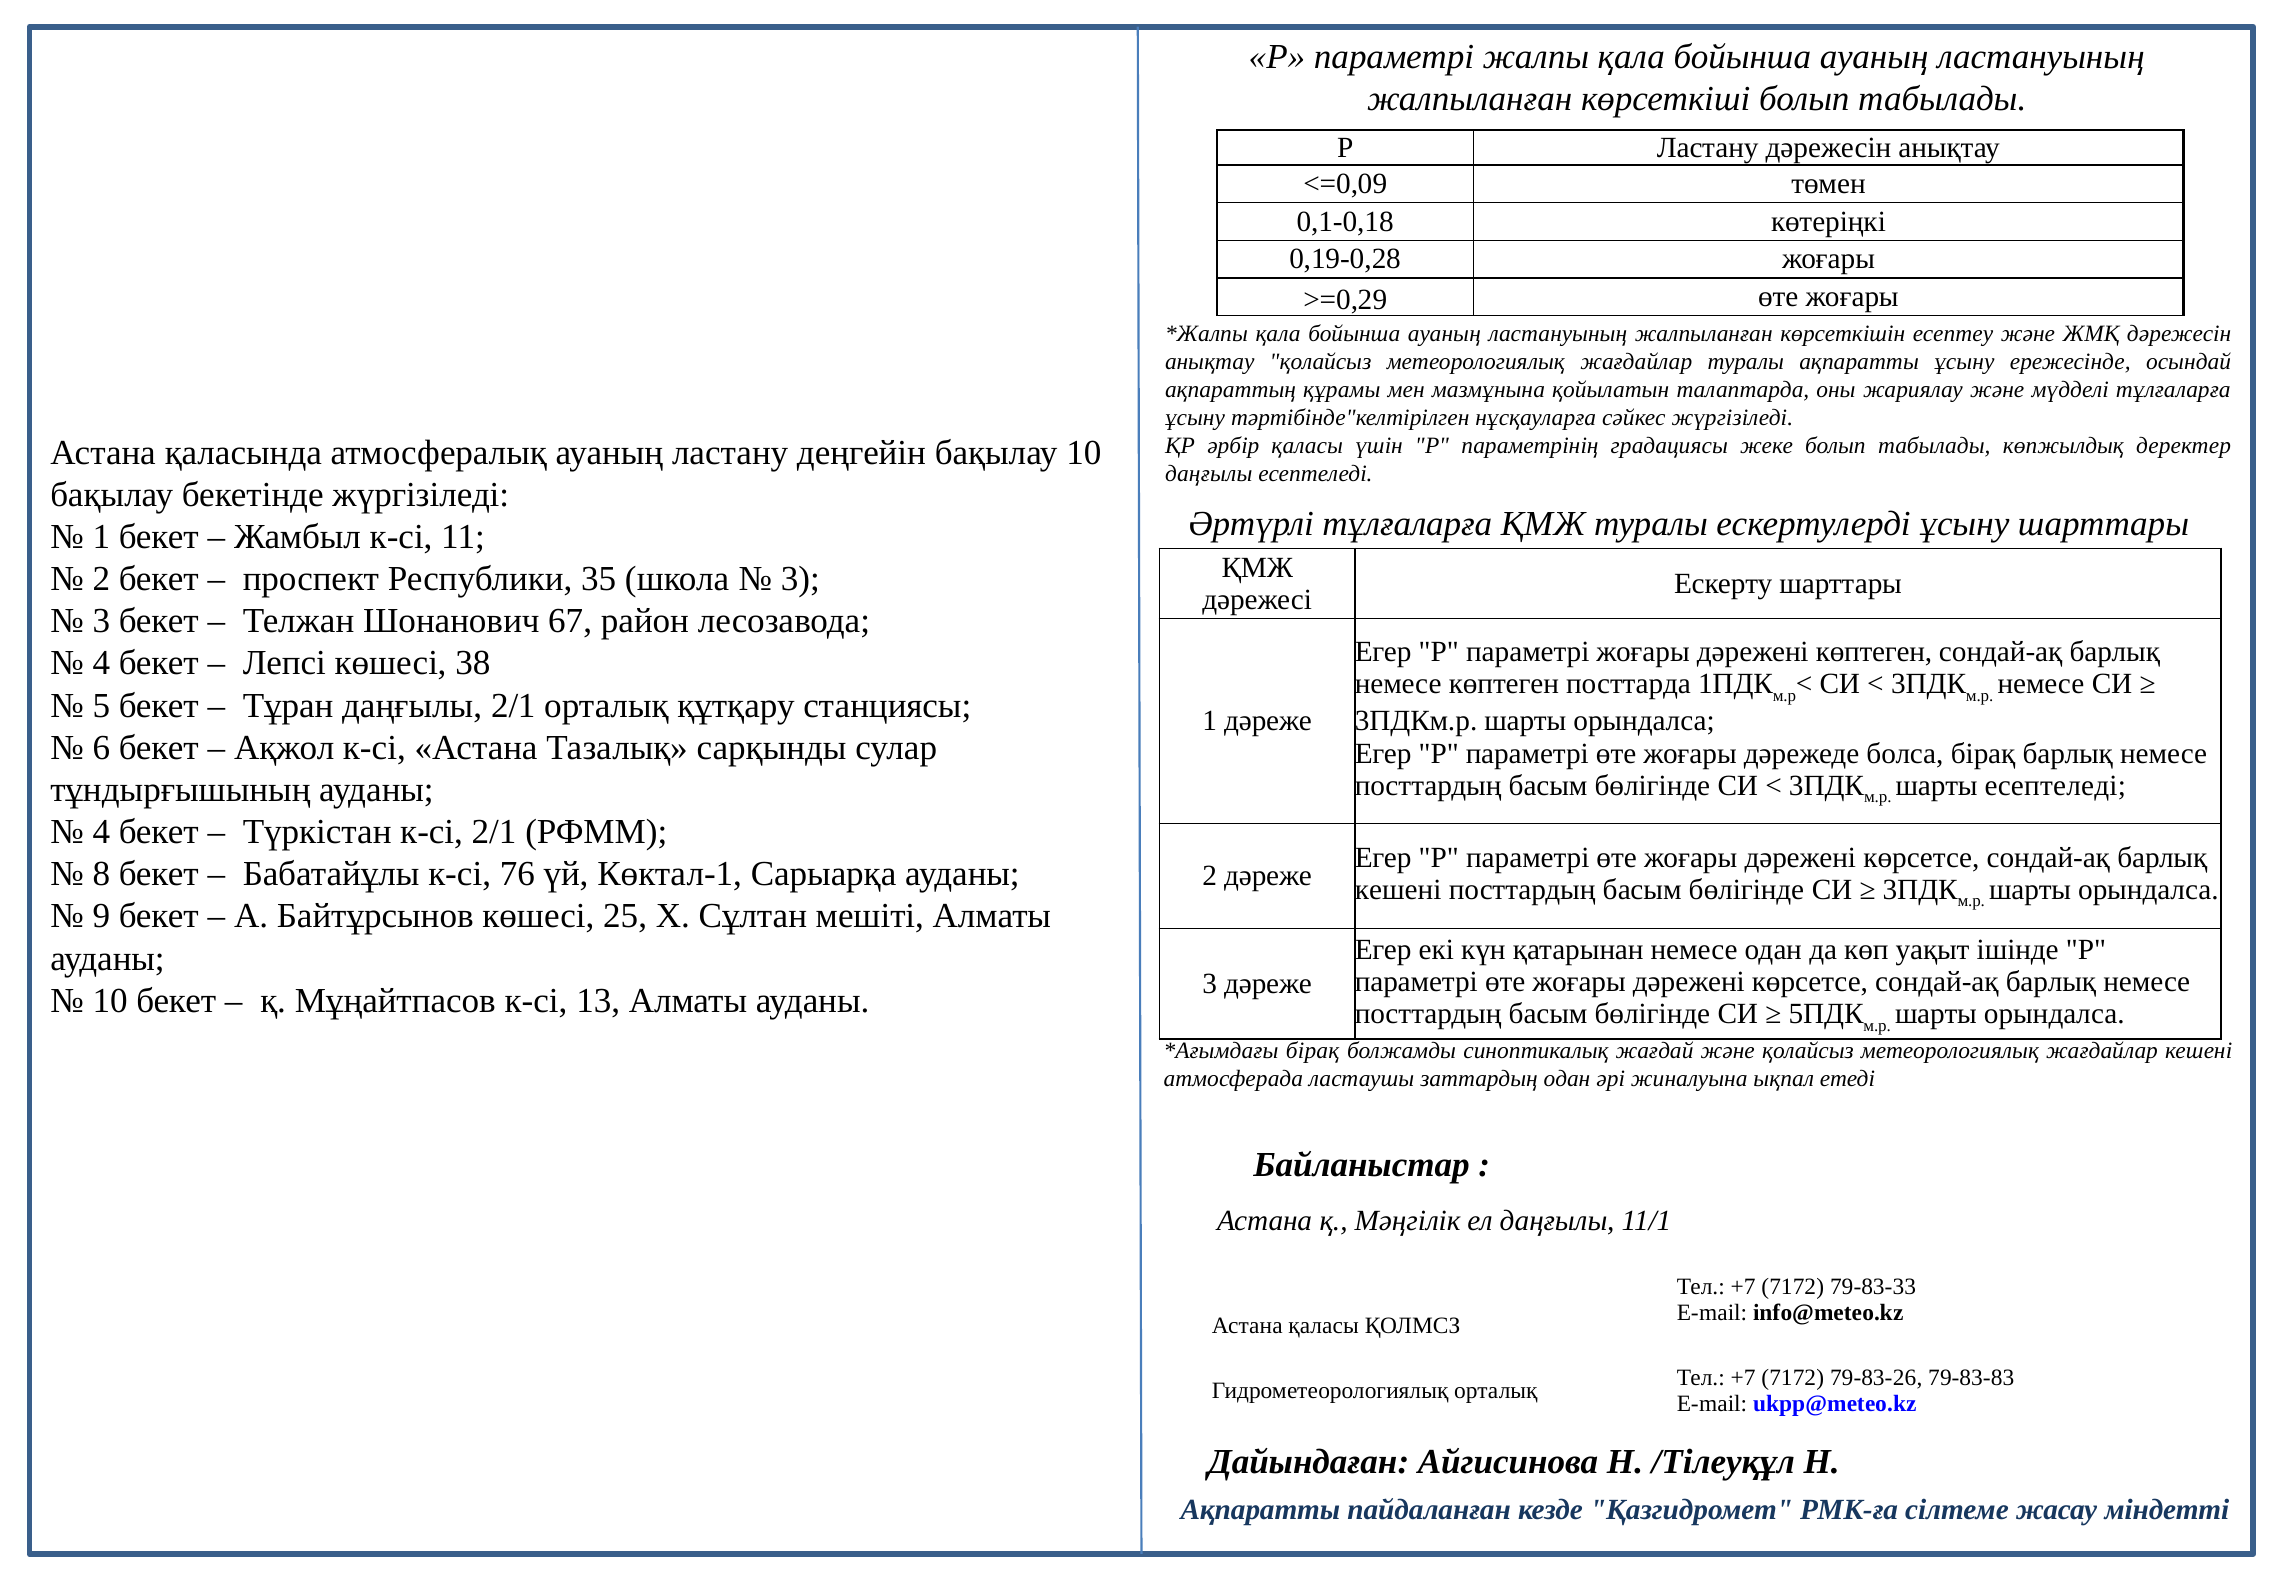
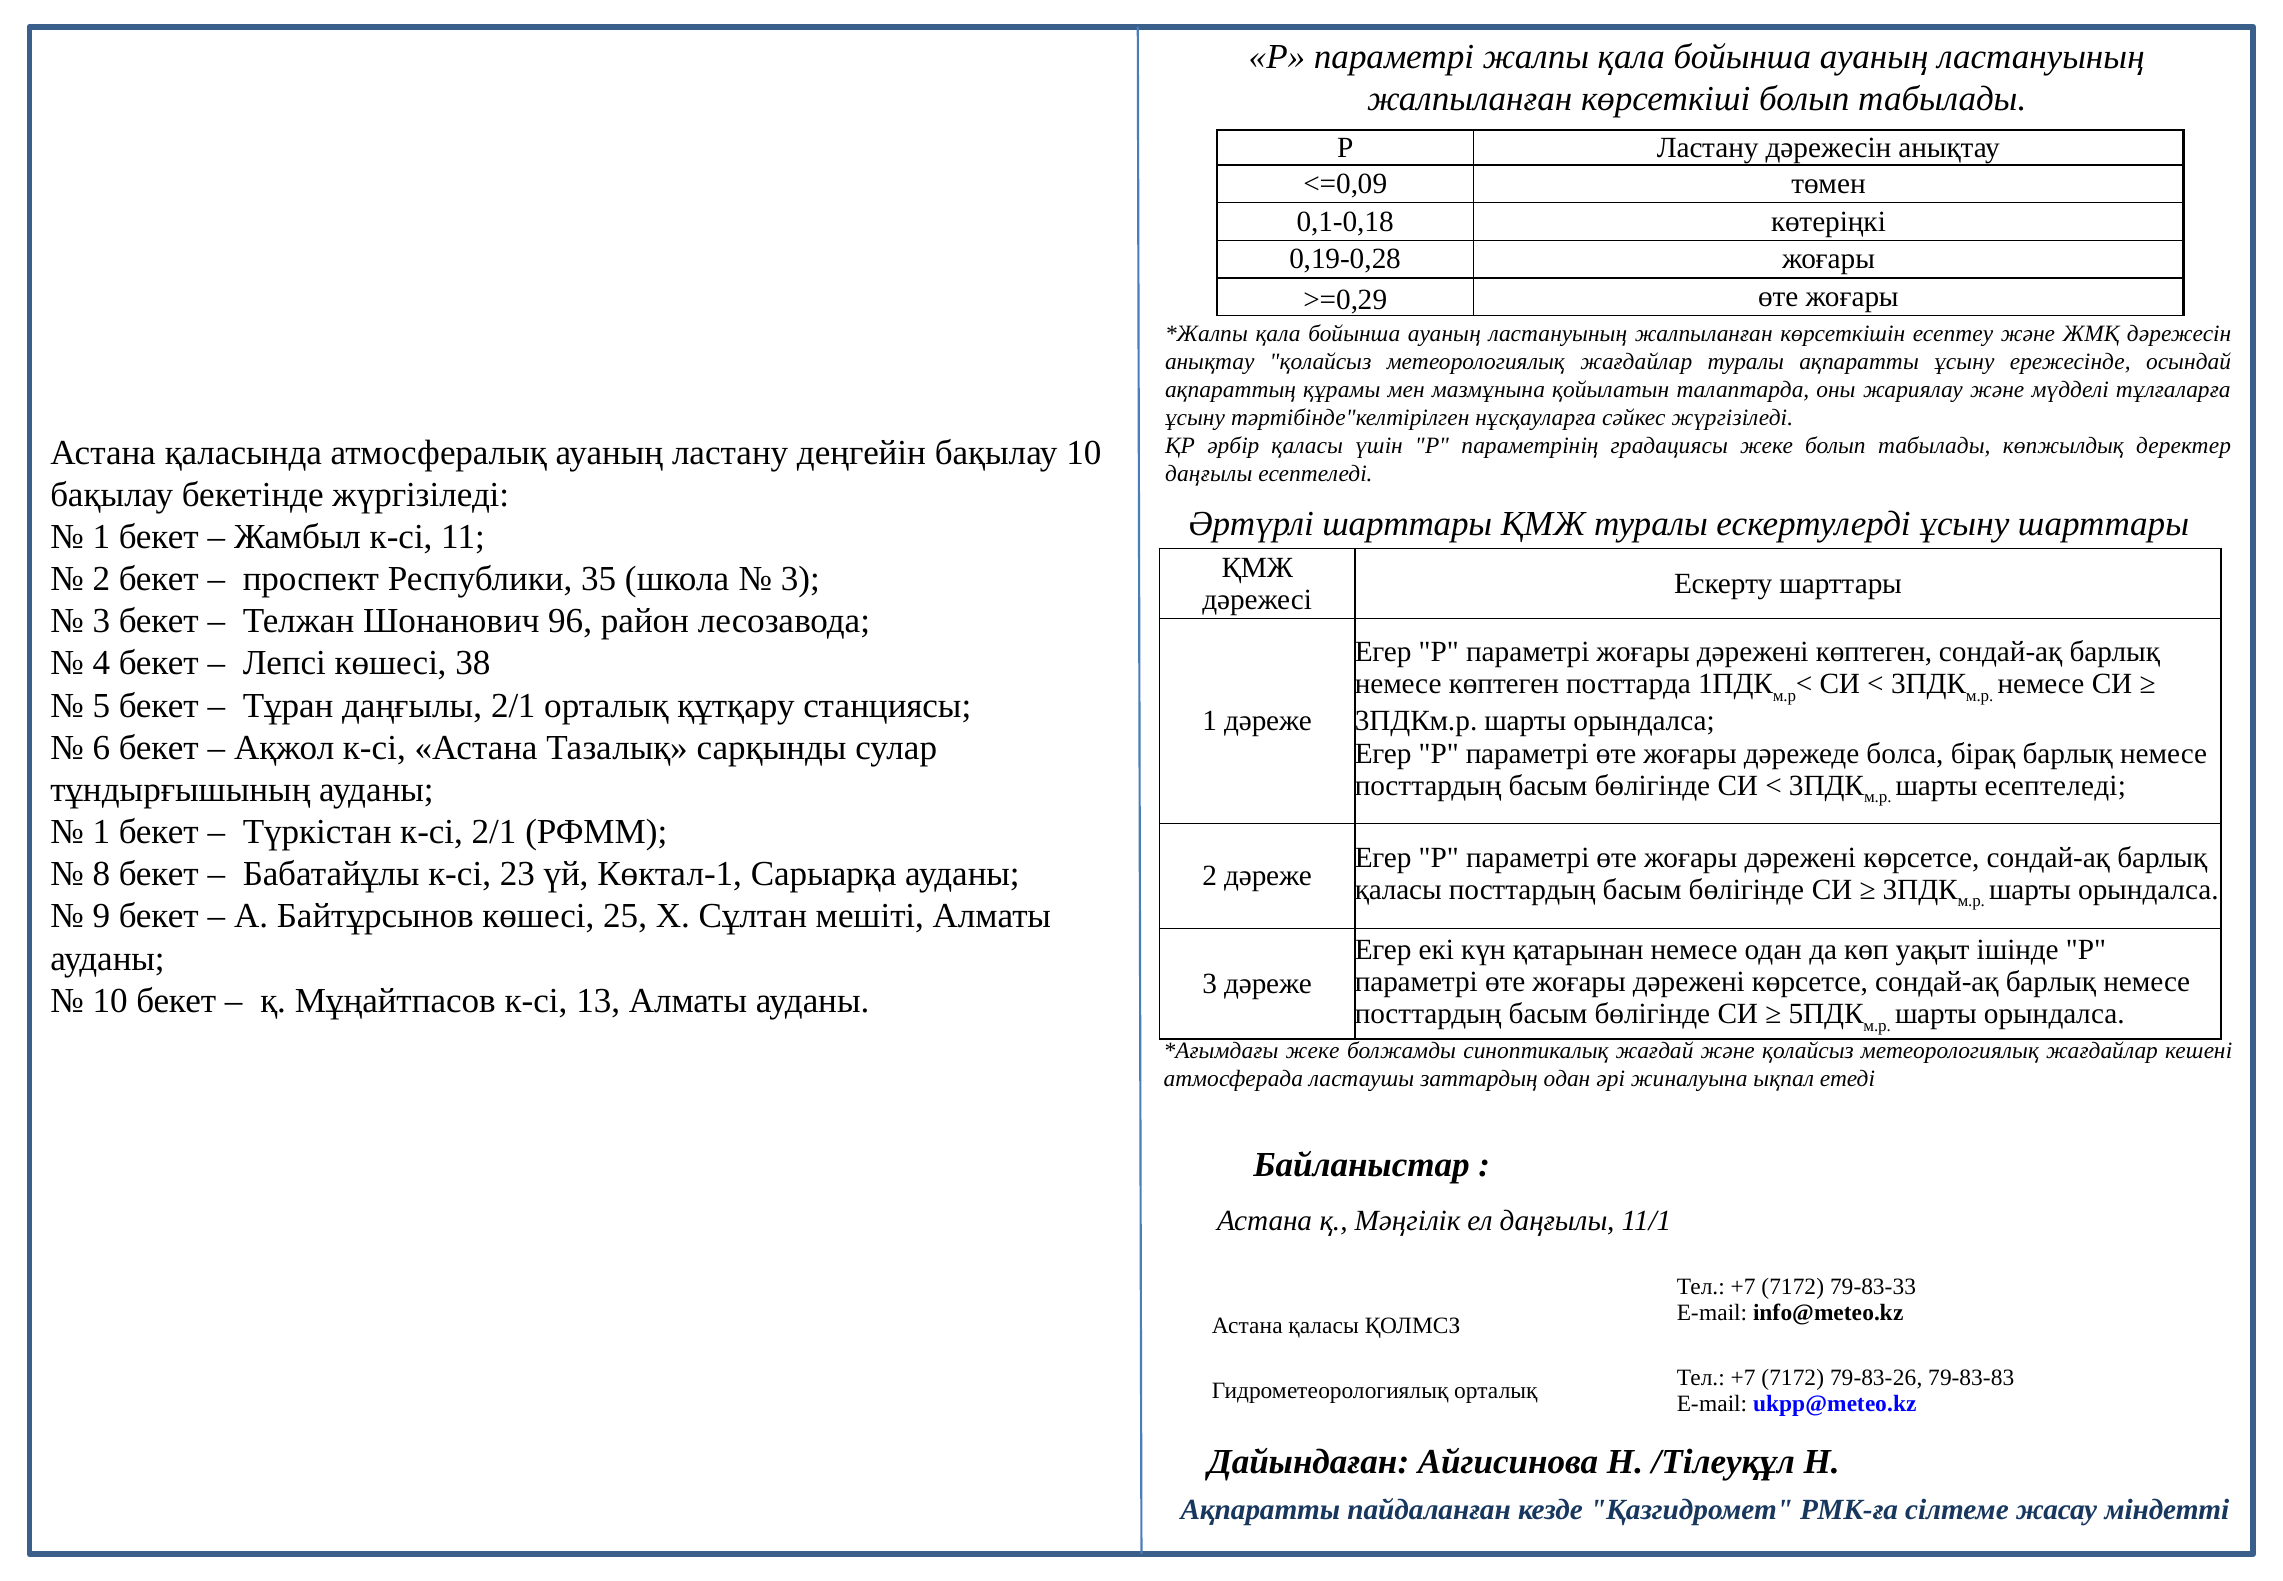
Әртүрлі тұлғаларға: тұлғаларға -> шарттары
67: 67 -> 96
4 at (101, 832): 4 -> 1
76: 76 -> 23
кешені at (1398, 890): кешені -> қаласы
бірақ at (1313, 1050): бірақ -> жеке
